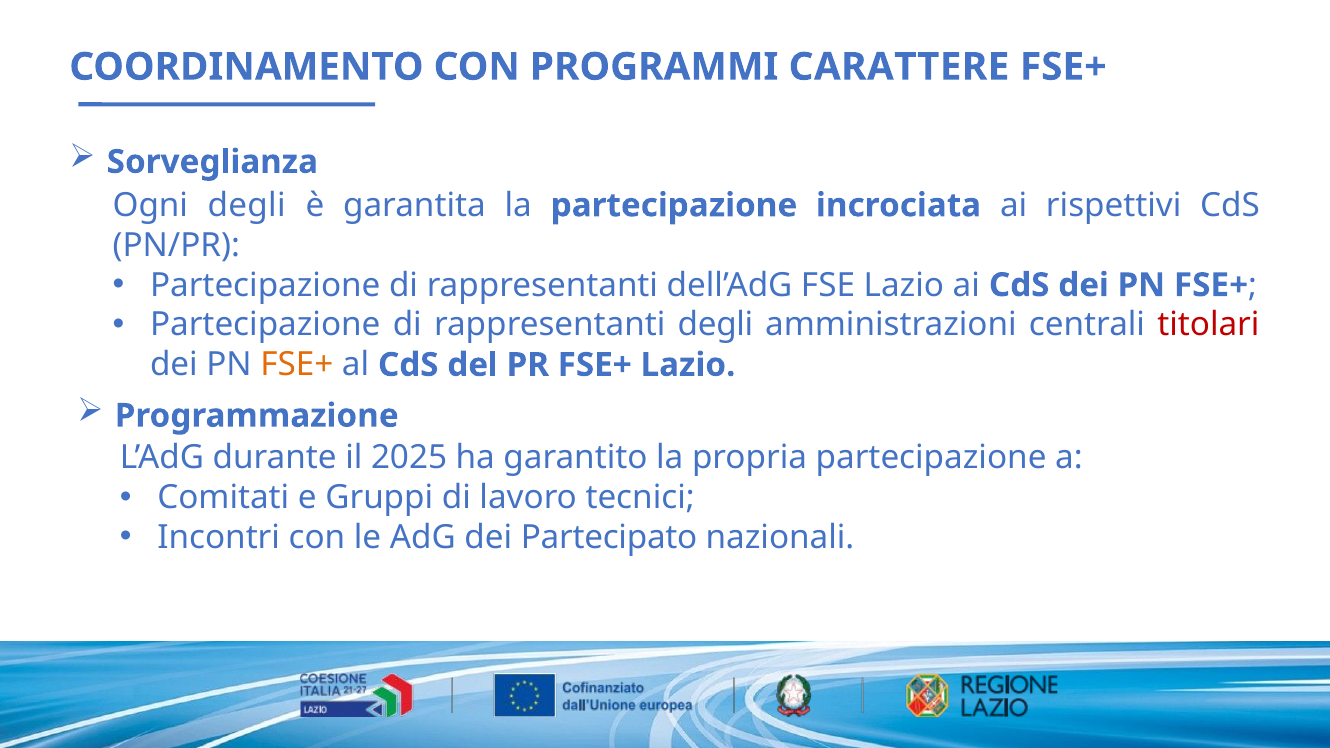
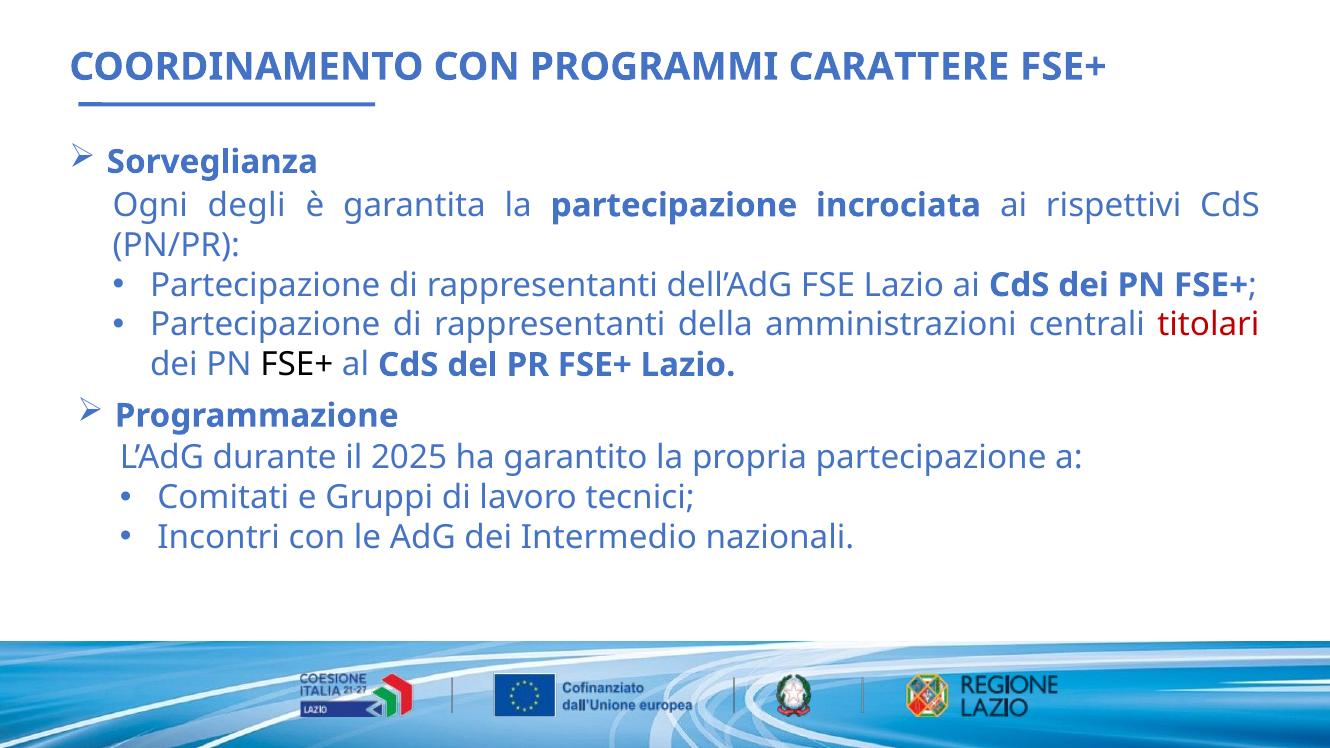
rappresentanti degli: degli -> della
FSE+ at (297, 365) colour: orange -> black
Partecipato: Partecipato -> Intermedio
